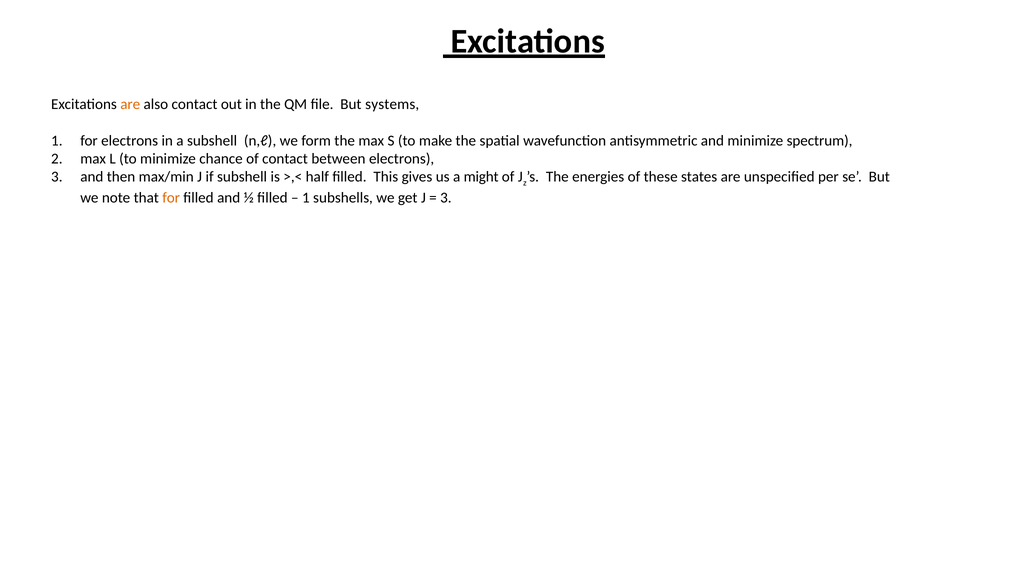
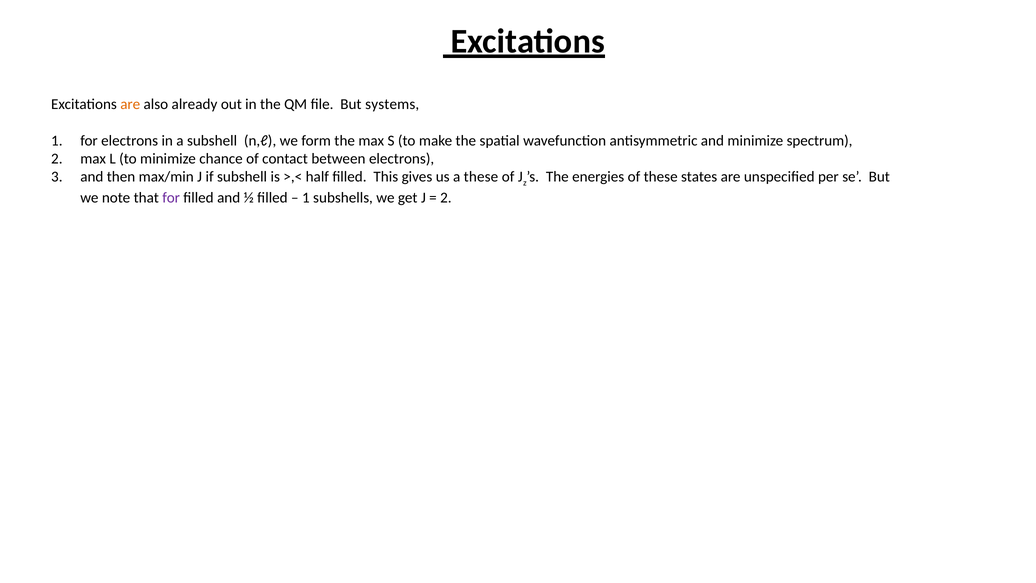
also contact: contact -> already
a might: might -> these
for at (171, 198) colour: orange -> purple
3 at (446, 198): 3 -> 2
